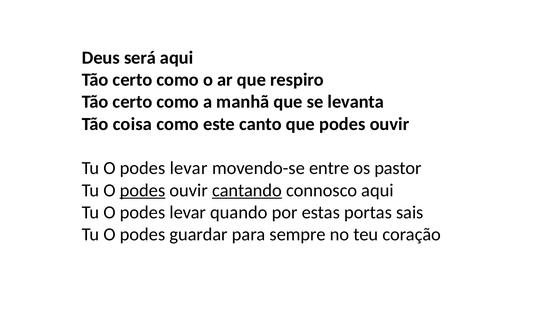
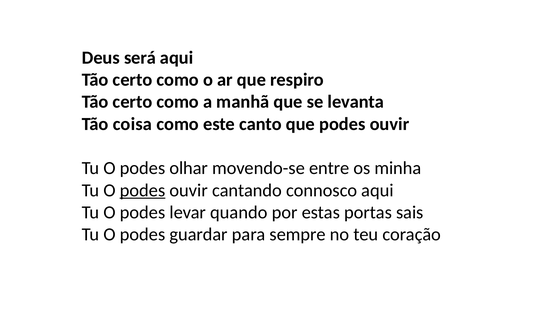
levar at (189, 168): levar -> olhar
pastor: pastor -> minha
cantando underline: present -> none
